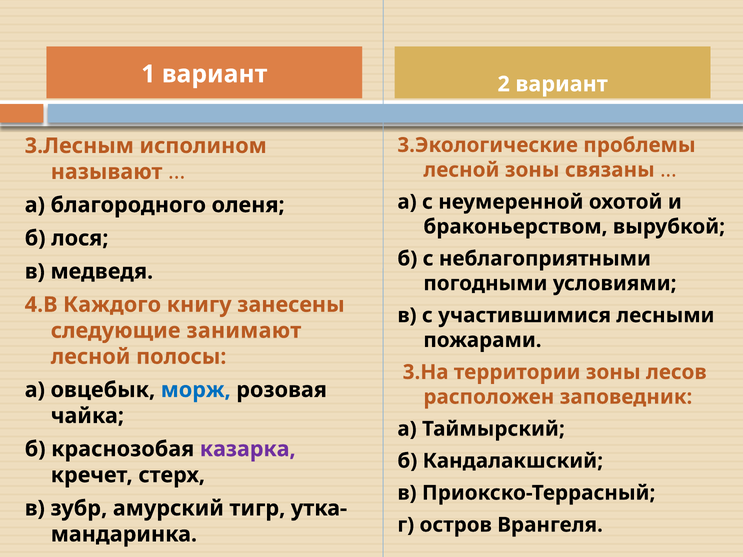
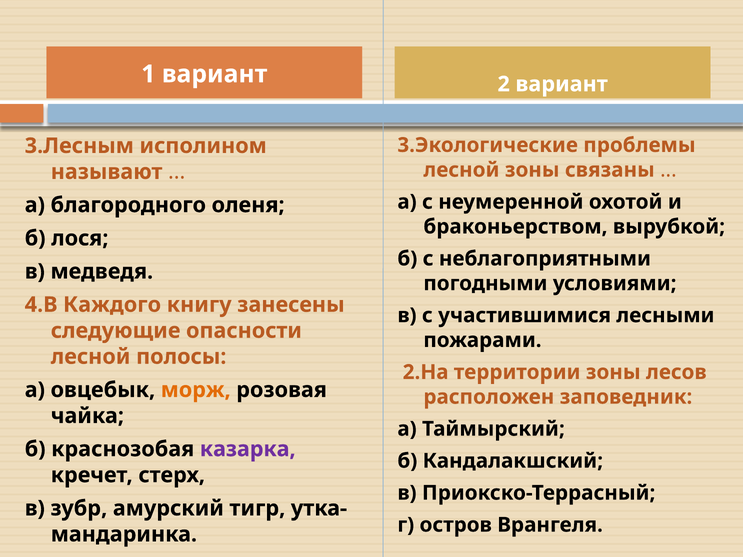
занимают: занимают -> опасности
3.На: 3.На -> 2.На
морж colour: blue -> orange
